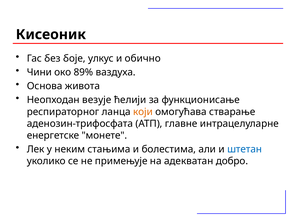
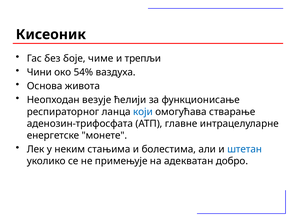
улкус: улкус -> чиме
обично: обично -> трепљи
89%: 89% -> 54%
који colour: orange -> blue
